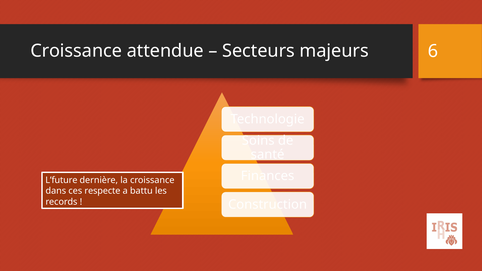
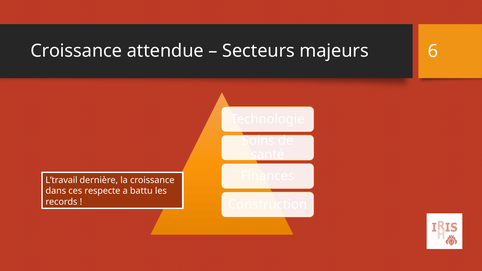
L’future: L’future -> L’travail
